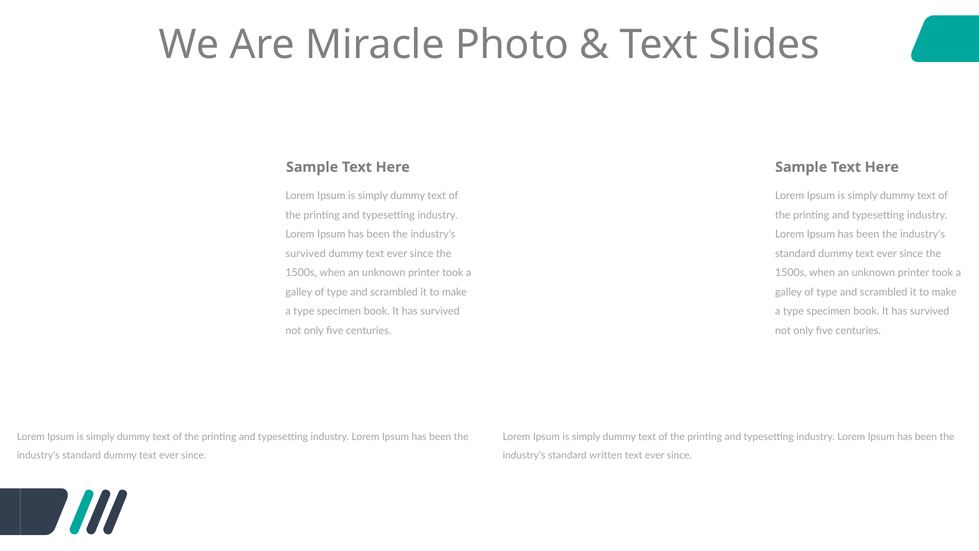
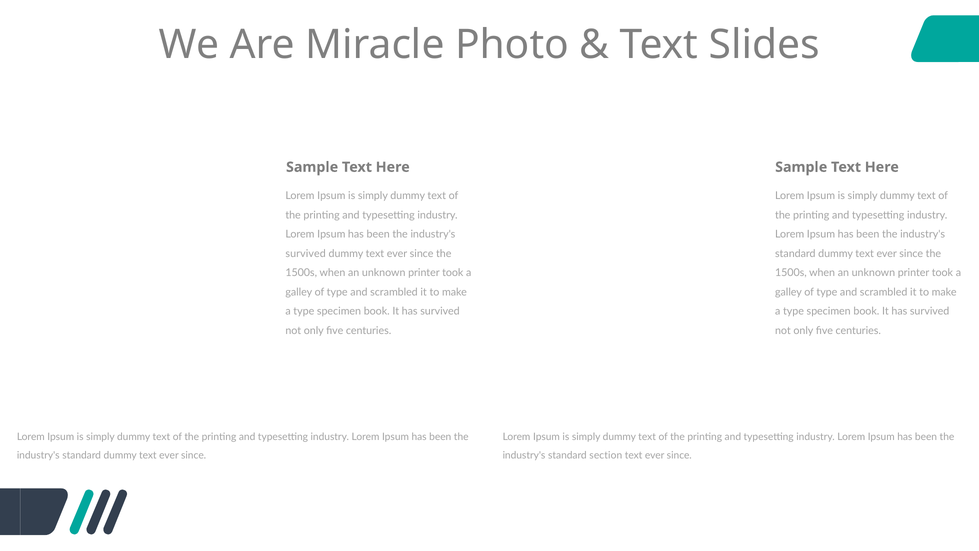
written: written -> section
